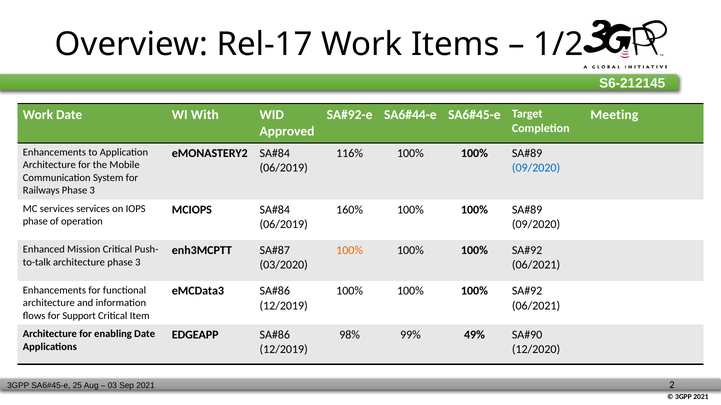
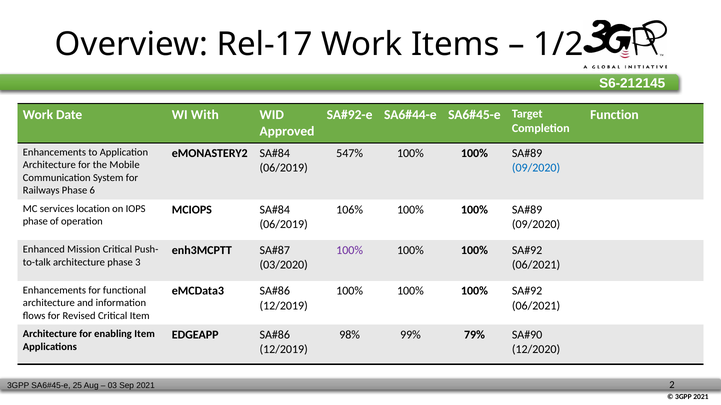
Meeting: Meeting -> Function
116%: 116% -> 547%
Railways Phase 3: 3 -> 6
services services: services -> location
160%: 160% -> 106%
100% at (350, 251) colour: orange -> purple
Support: Support -> Revised
enabling Date: Date -> Item
49%: 49% -> 79%
